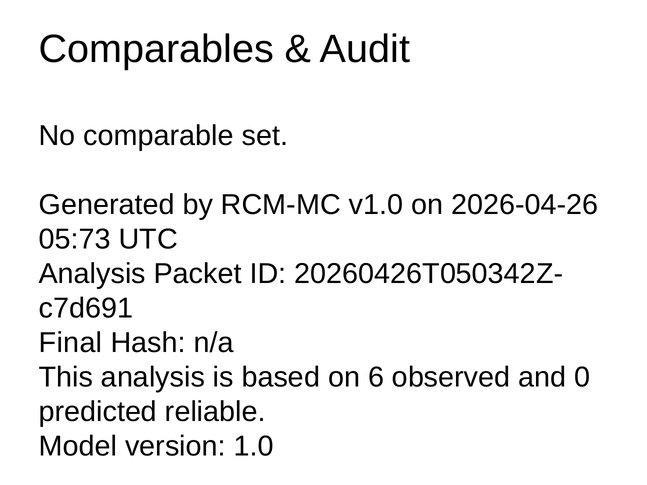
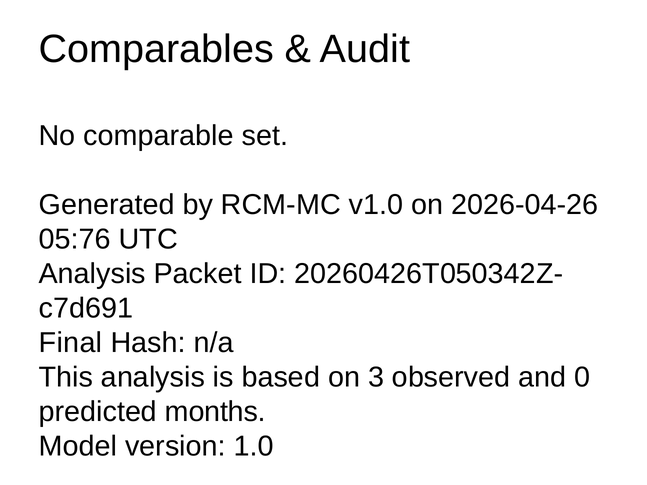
05:73: 05:73 -> 05:76
6: 6 -> 3
reliable: reliable -> months
